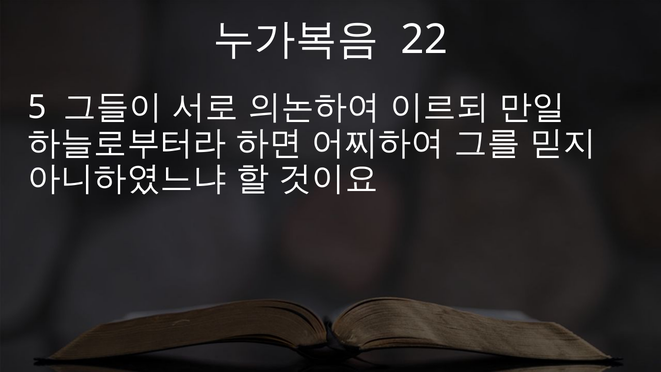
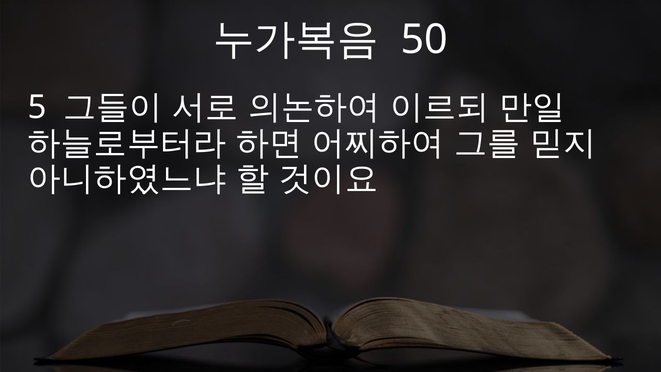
22: 22 -> 50
